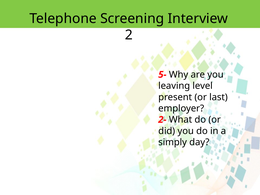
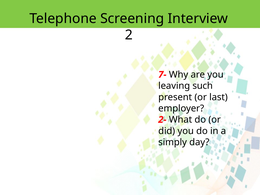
5-: 5- -> 7-
level: level -> such
